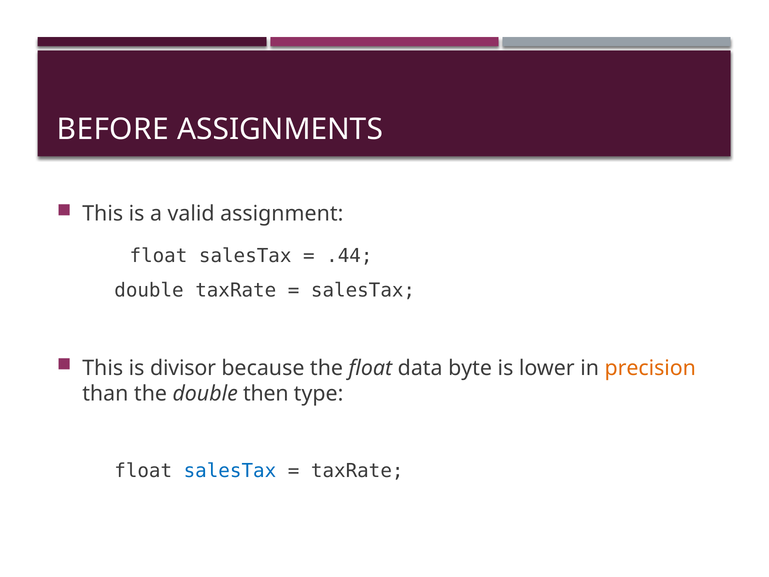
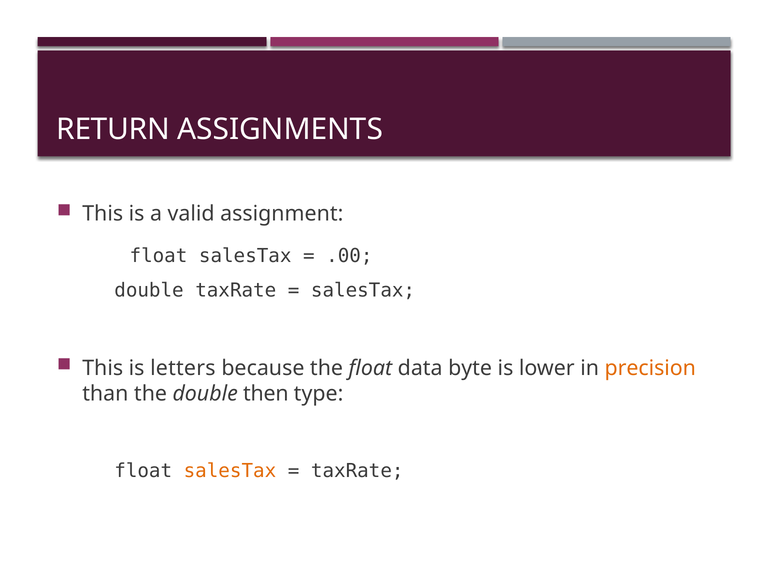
BEFORE: BEFORE -> RETURN
.44: .44 -> .00
divisor: divisor -> letters
salesTax at (230, 470) colour: blue -> orange
